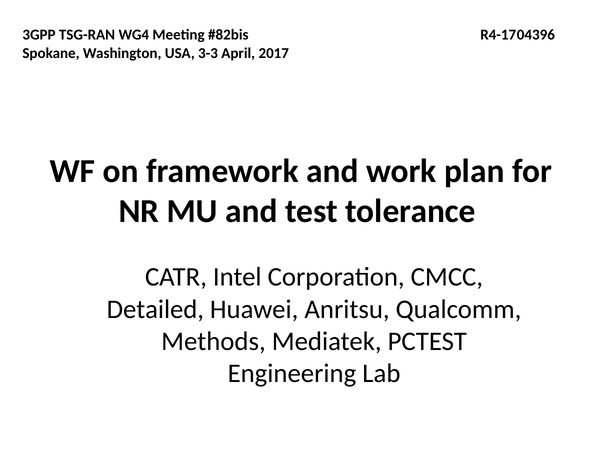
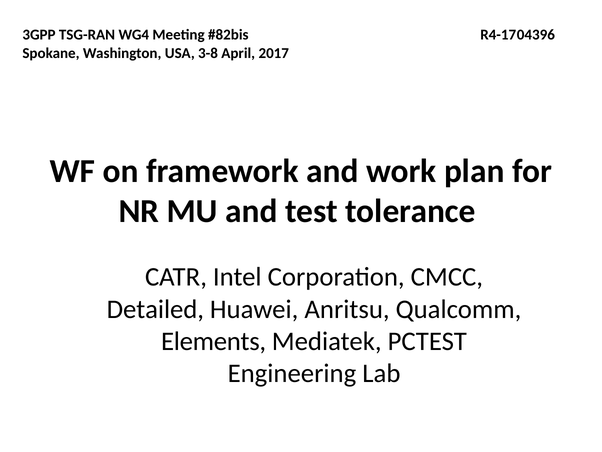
3-3: 3-3 -> 3-8
Methods: Methods -> Elements
